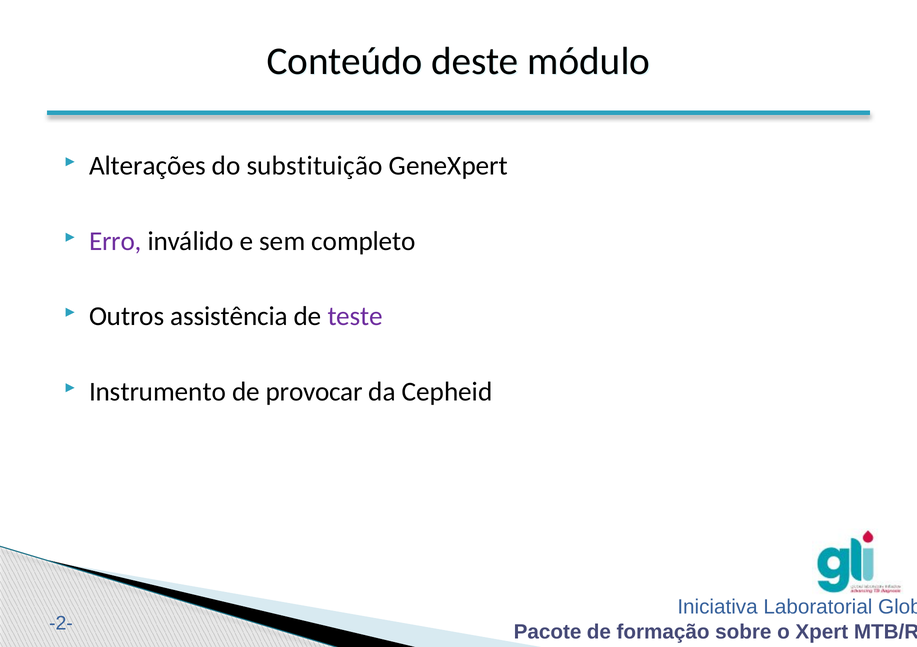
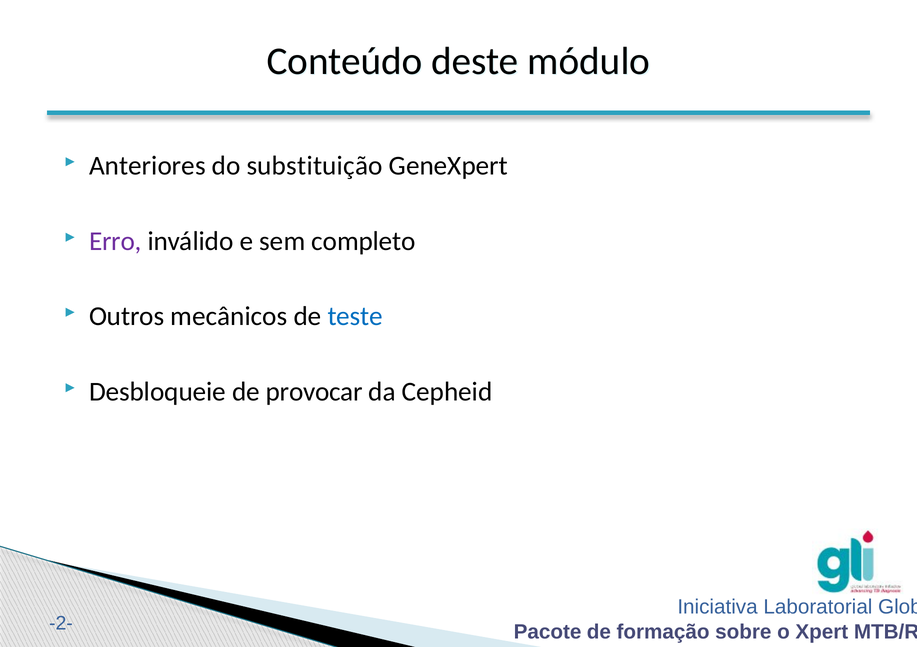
Alterações: Alterações -> Anteriores
assistência: assistência -> mecânicos
teste colour: purple -> blue
Instrumento: Instrumento -> Desbloqueie
